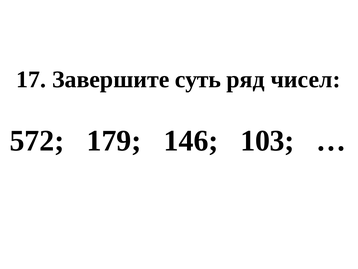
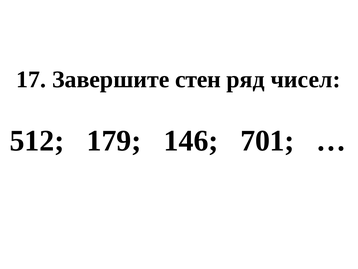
суть: суть -> стен
572: 572 -> 512
103: 103 -> 701
